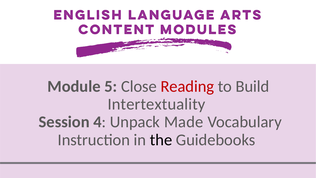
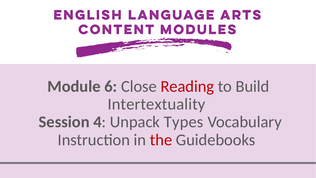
5: 5 -> 6
Made: Made -> Types
the colour: black -> red
